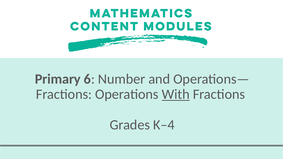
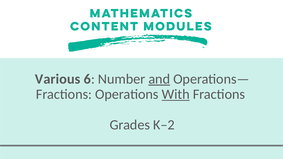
Primary: Primary -> Various
and underline: none -> present
K–4: K–4 -> K–2
